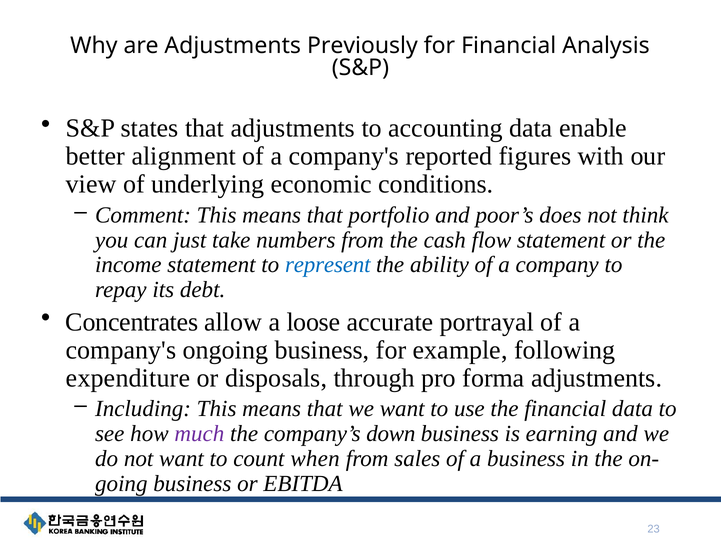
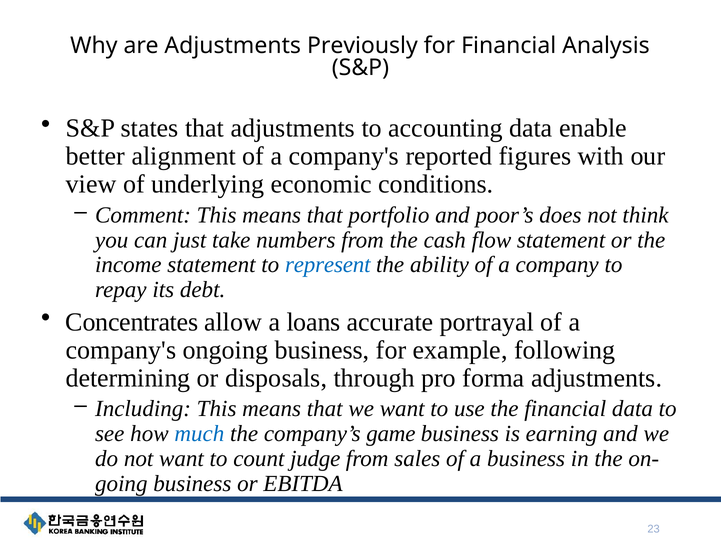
loose: loose -> loans
expenditure: expenditure -> determining
much colour: purple -> blue
down: down -> game
when: when -> judge
